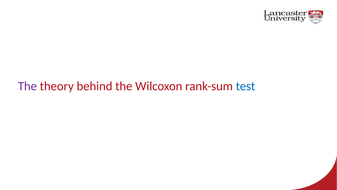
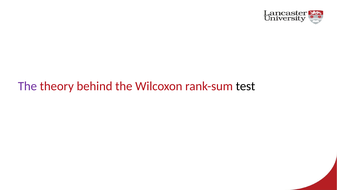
test colour: blue -> black
